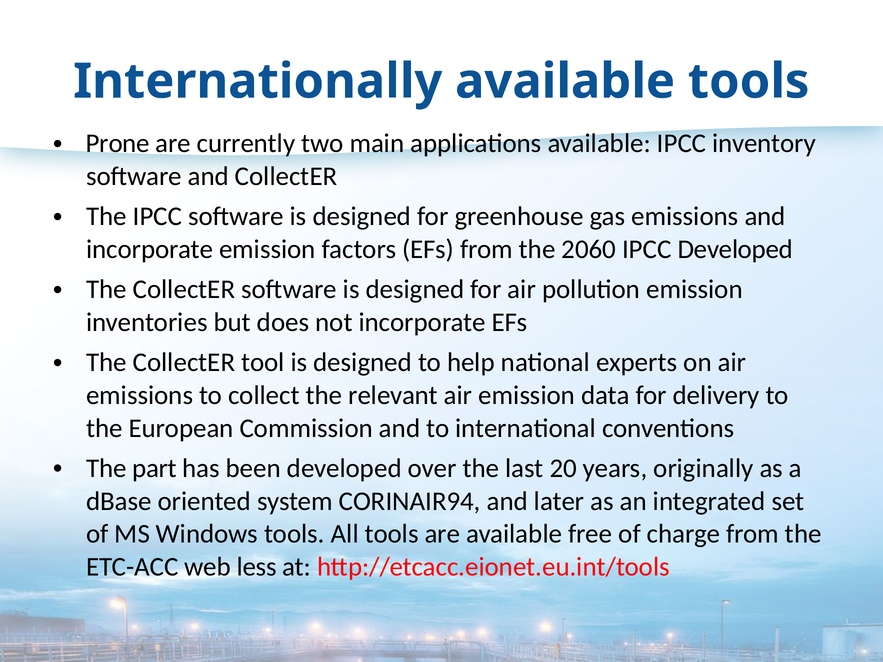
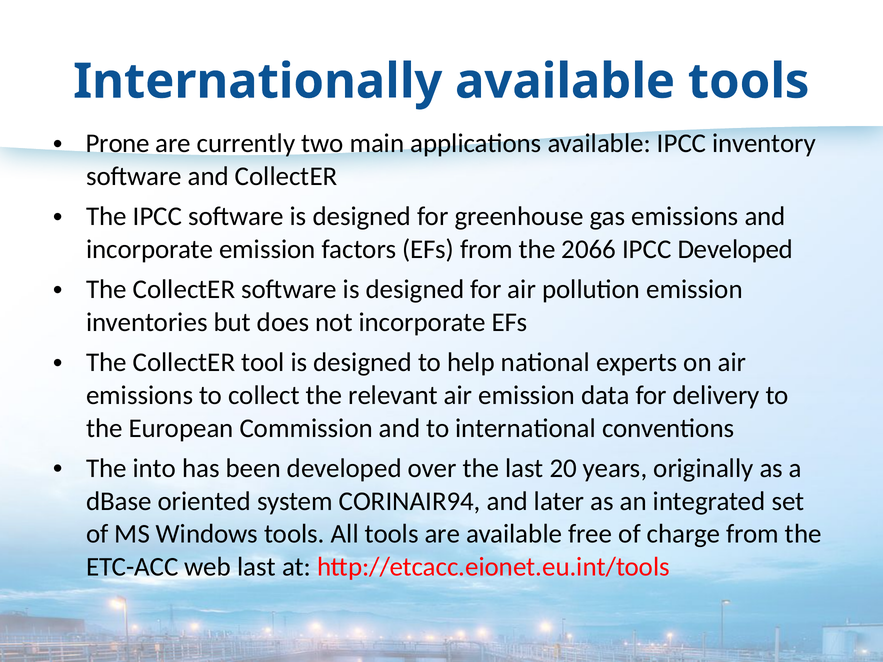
2060: 2060 -> 2066
part: part -> into
web less: less -> last
